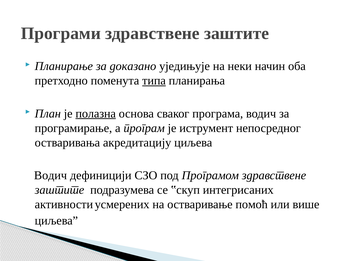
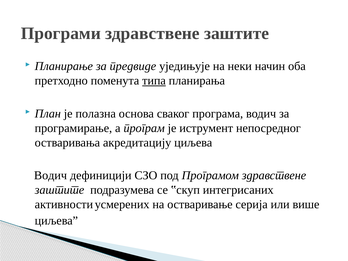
доказано: доказано -> предвиде
полазна underline: present -> none
помоћ: помоћ -> серија
